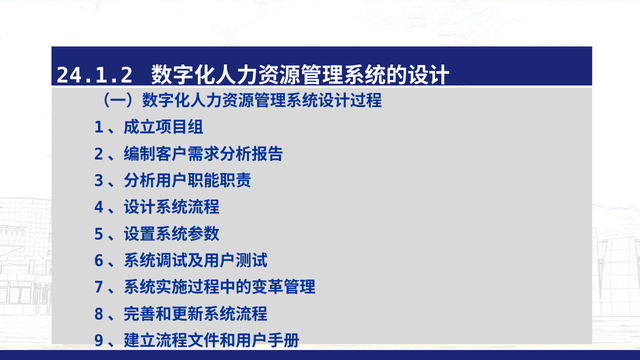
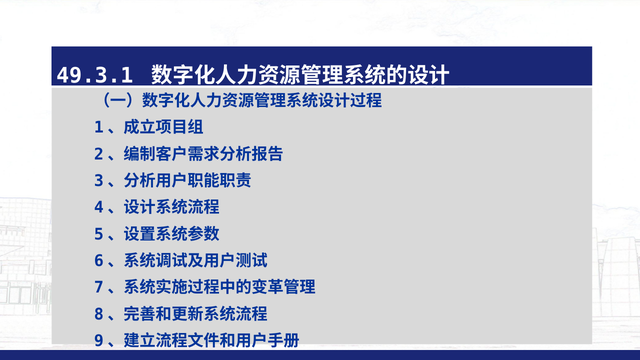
24.1.2: 24.1.2 -> 49.3.1
